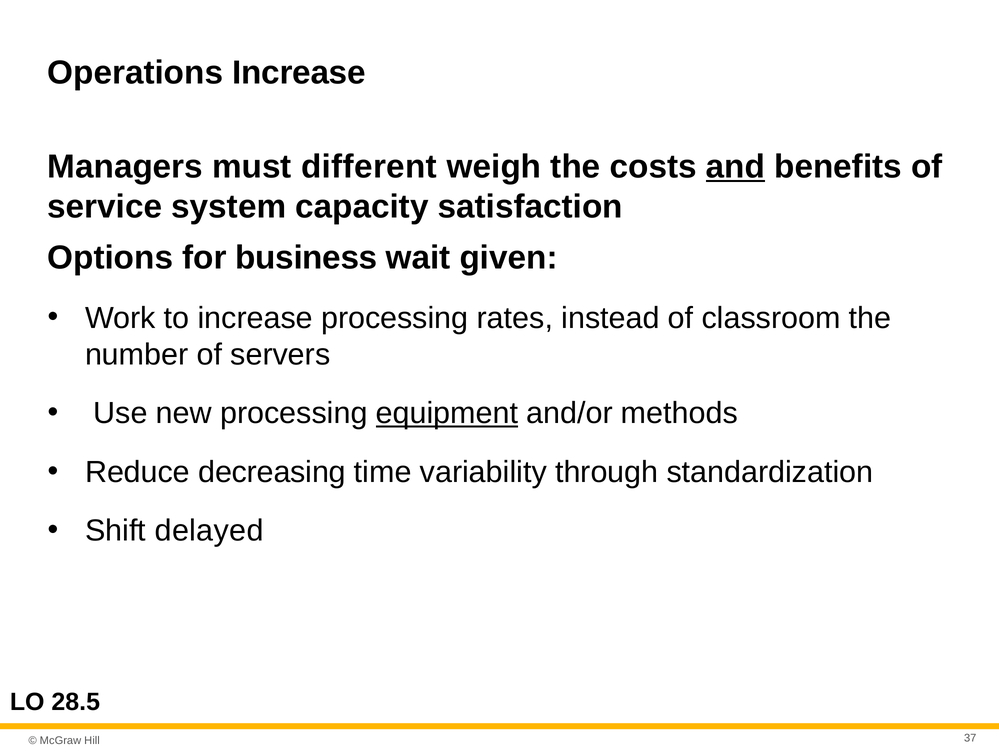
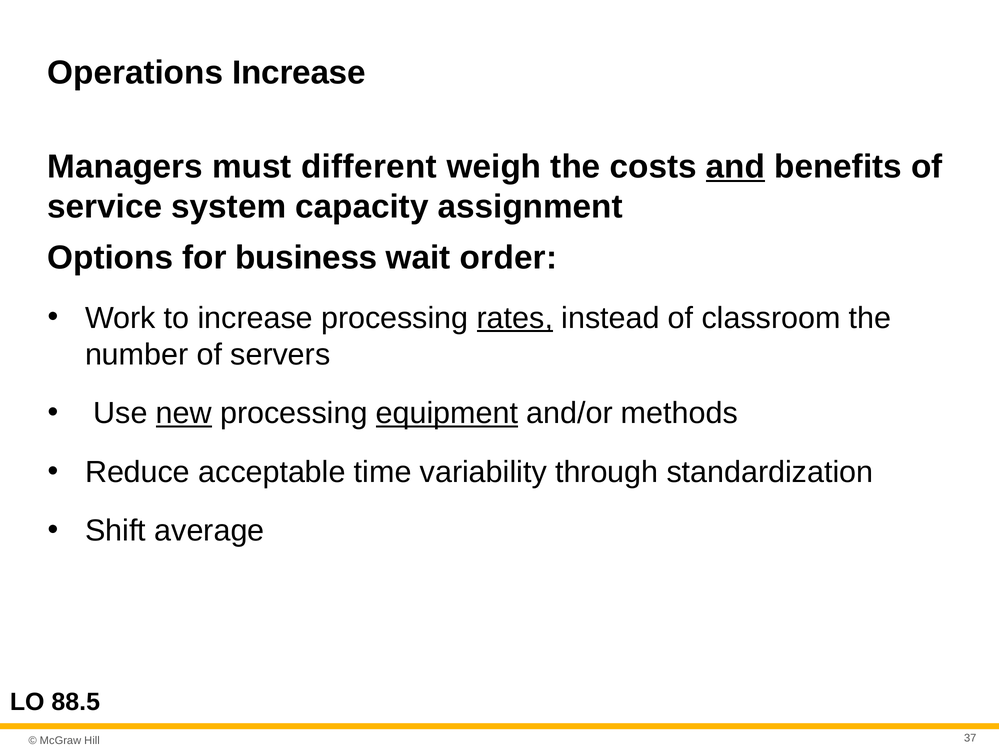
satisfaction: satisfaction -> assignment
given: given -> order
rates underline: none -> present
new underline: none -> present
decreasing: decreasing -> acceptable
delayed: delayed -> average
28.5: 28.5 -> 88.5
